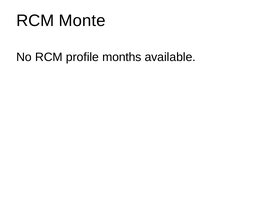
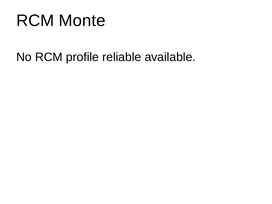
months: months -> reliable
